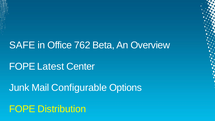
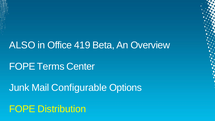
SAFE: SAFE -> ALSO
762: 762 -> 419
Latest: Latest -> Terms
